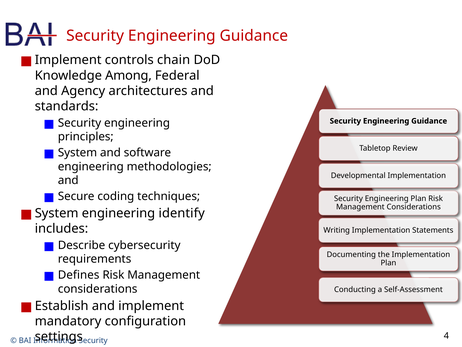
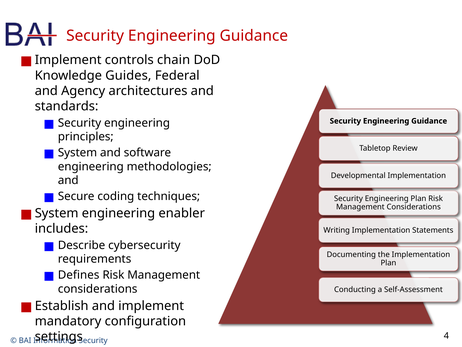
Among: Among -> Guides
identify: identify -> enabler
